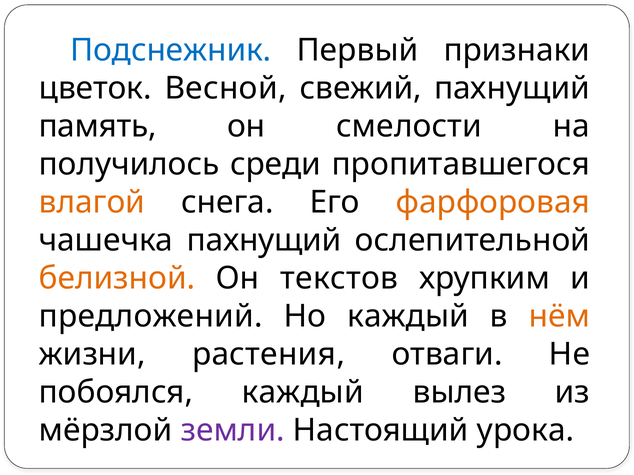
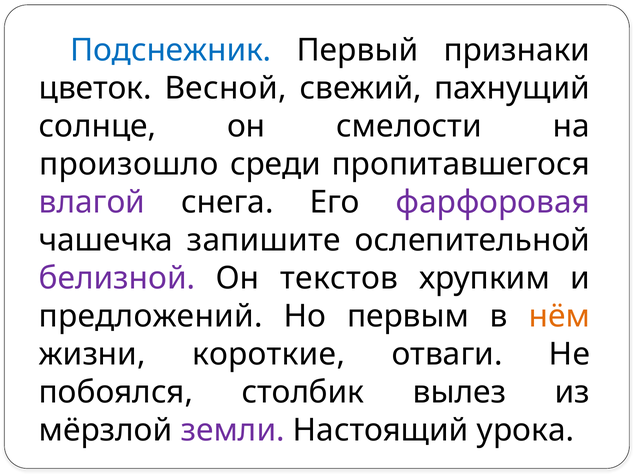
память: память -> солнце
получилось: получилось -> произошло
влагой colour: orange -> purple
фарфоровая colour: orange -> purple
чашечка пахнущий: пахнущий -> запишите
белизной colour: orange -> purple
Но каждый: каждый -> первым
растения: растения -> короткие
побоялся каждый: каждый -> столбик
